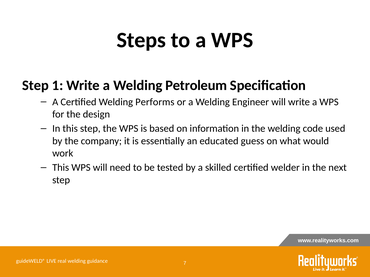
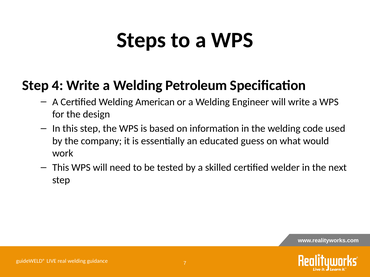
1: 1 -> 4
Performs: Performs -> American
